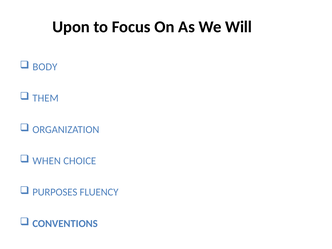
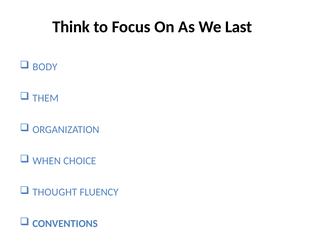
Upon: Upon -> Think
Will: Will -> Last
PURPOSES: PURPOSES -> THOUGHT
